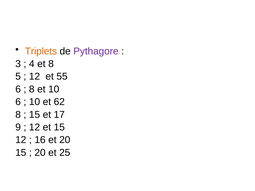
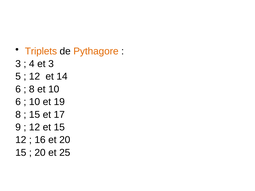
Pythagore colour: purple -> orange
et 8: 8 -> 3
55: 55 -> 14
62: 62 -> 19
